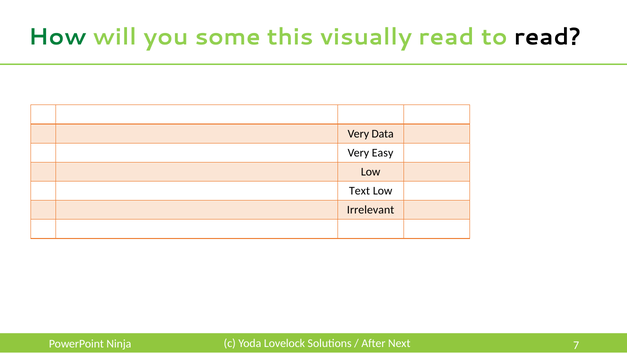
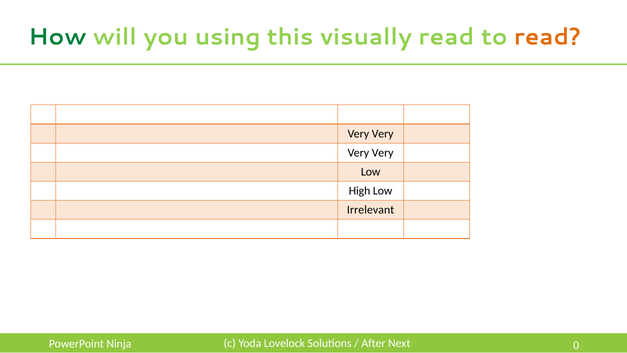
some: some -> using
read at (548, 37) colour: black -> orange
Data at (383, 134): Data -> Very
Easy at (383, 153): Easy -> Very
Text: Text -> High
7: 7 -> 0
